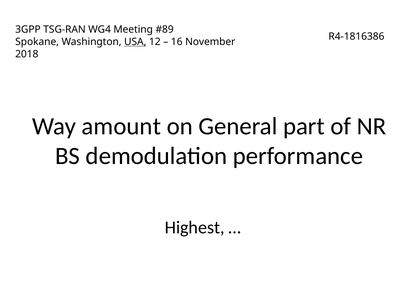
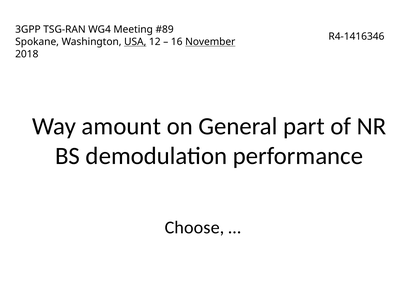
R4-1816386: R4-1816386 -> R4-1416346
November underline: none -> present
Highest: Highest -> Choose
